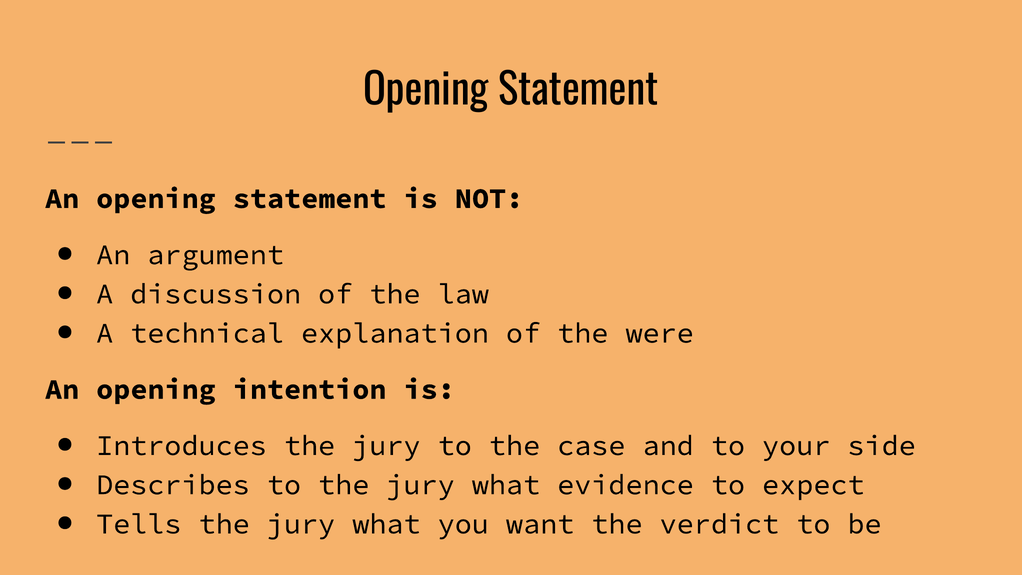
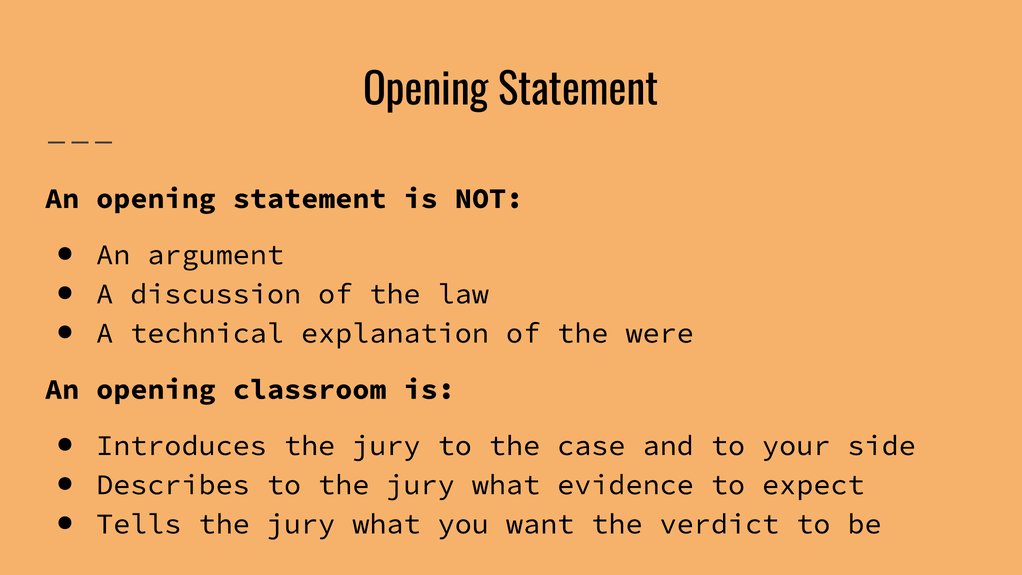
intention: intention -> classroom
